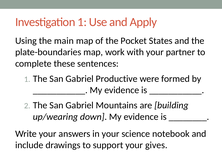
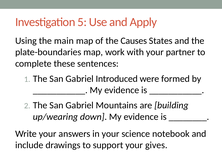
Investigation 1: 1 -> 5
Pocket: Pocket -> Causes
Productive: Productive -> Introduced
